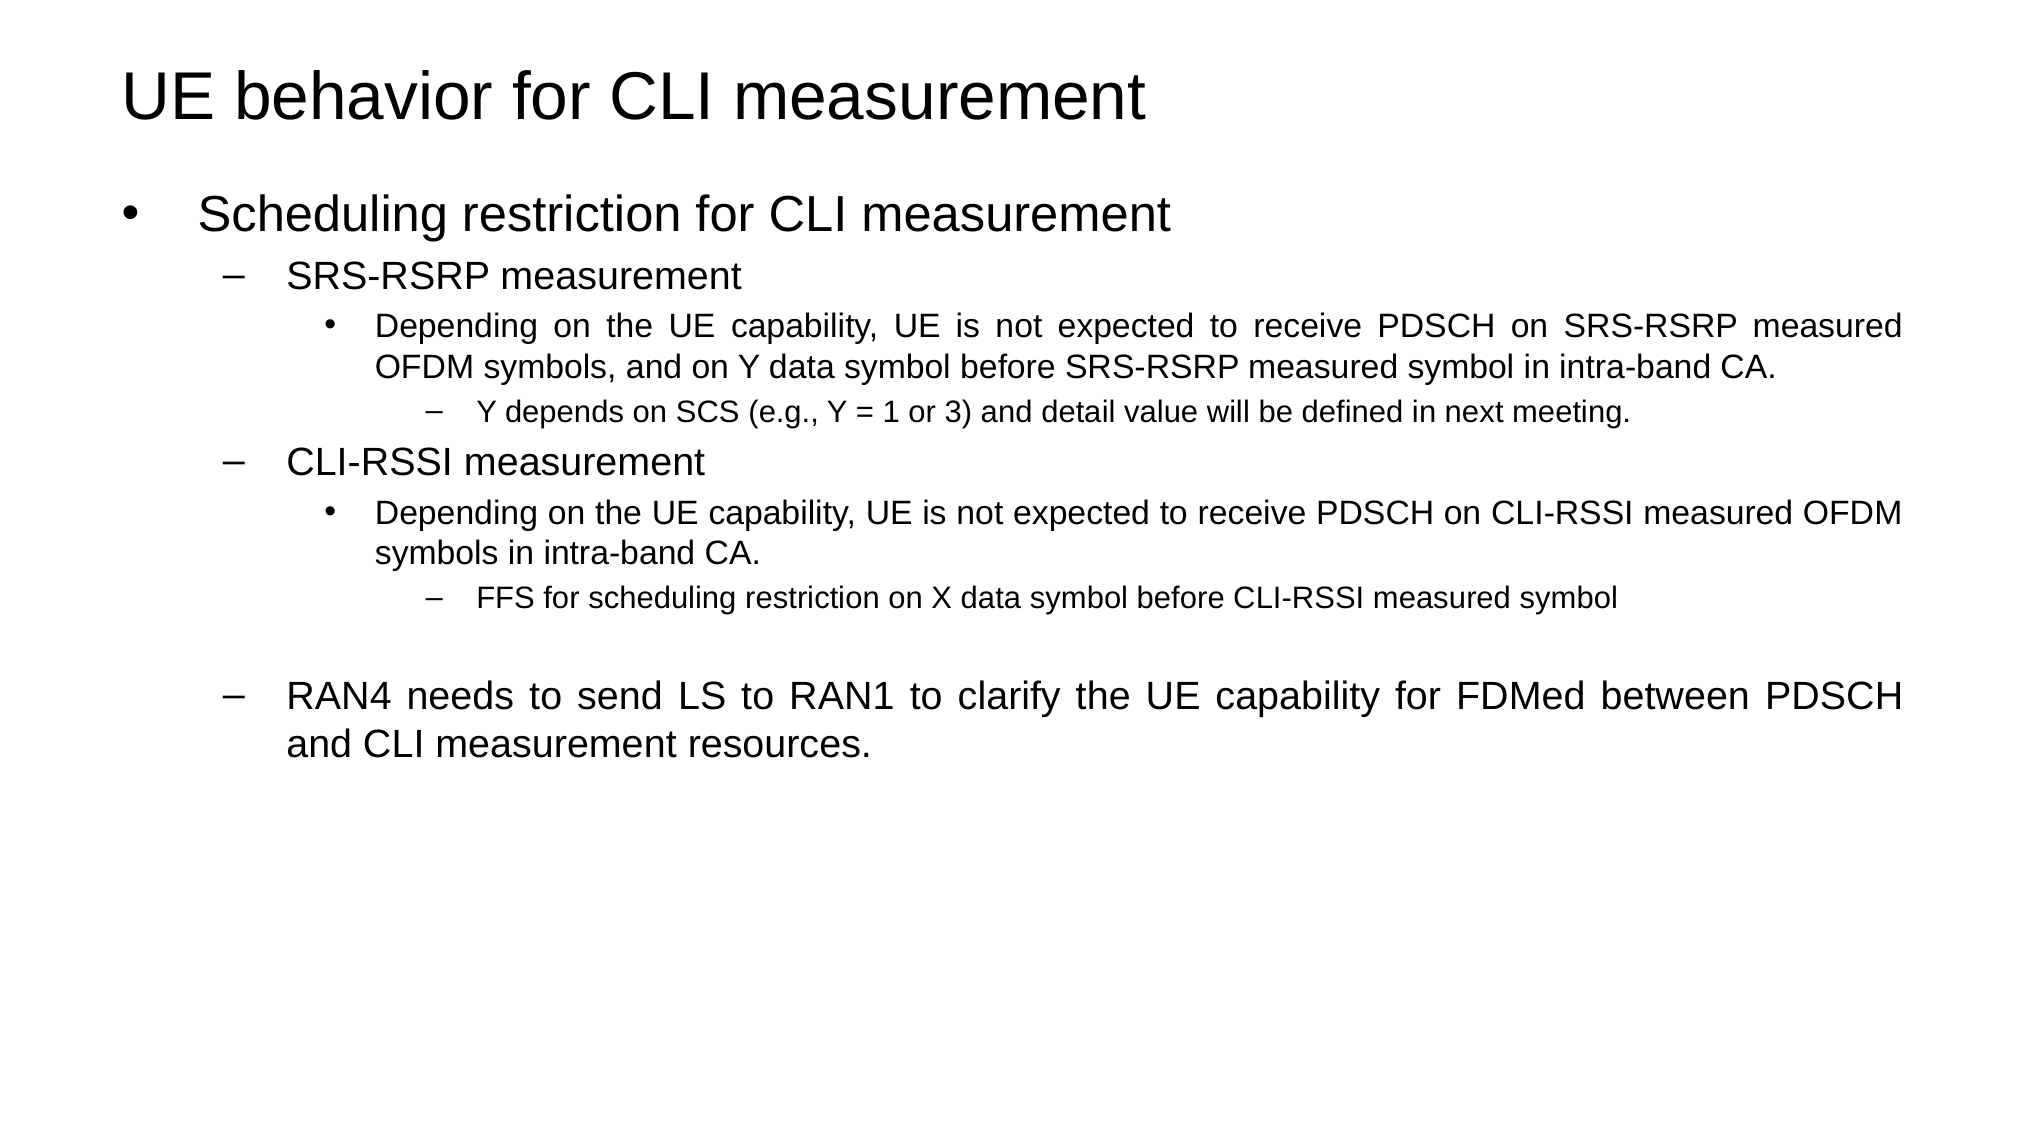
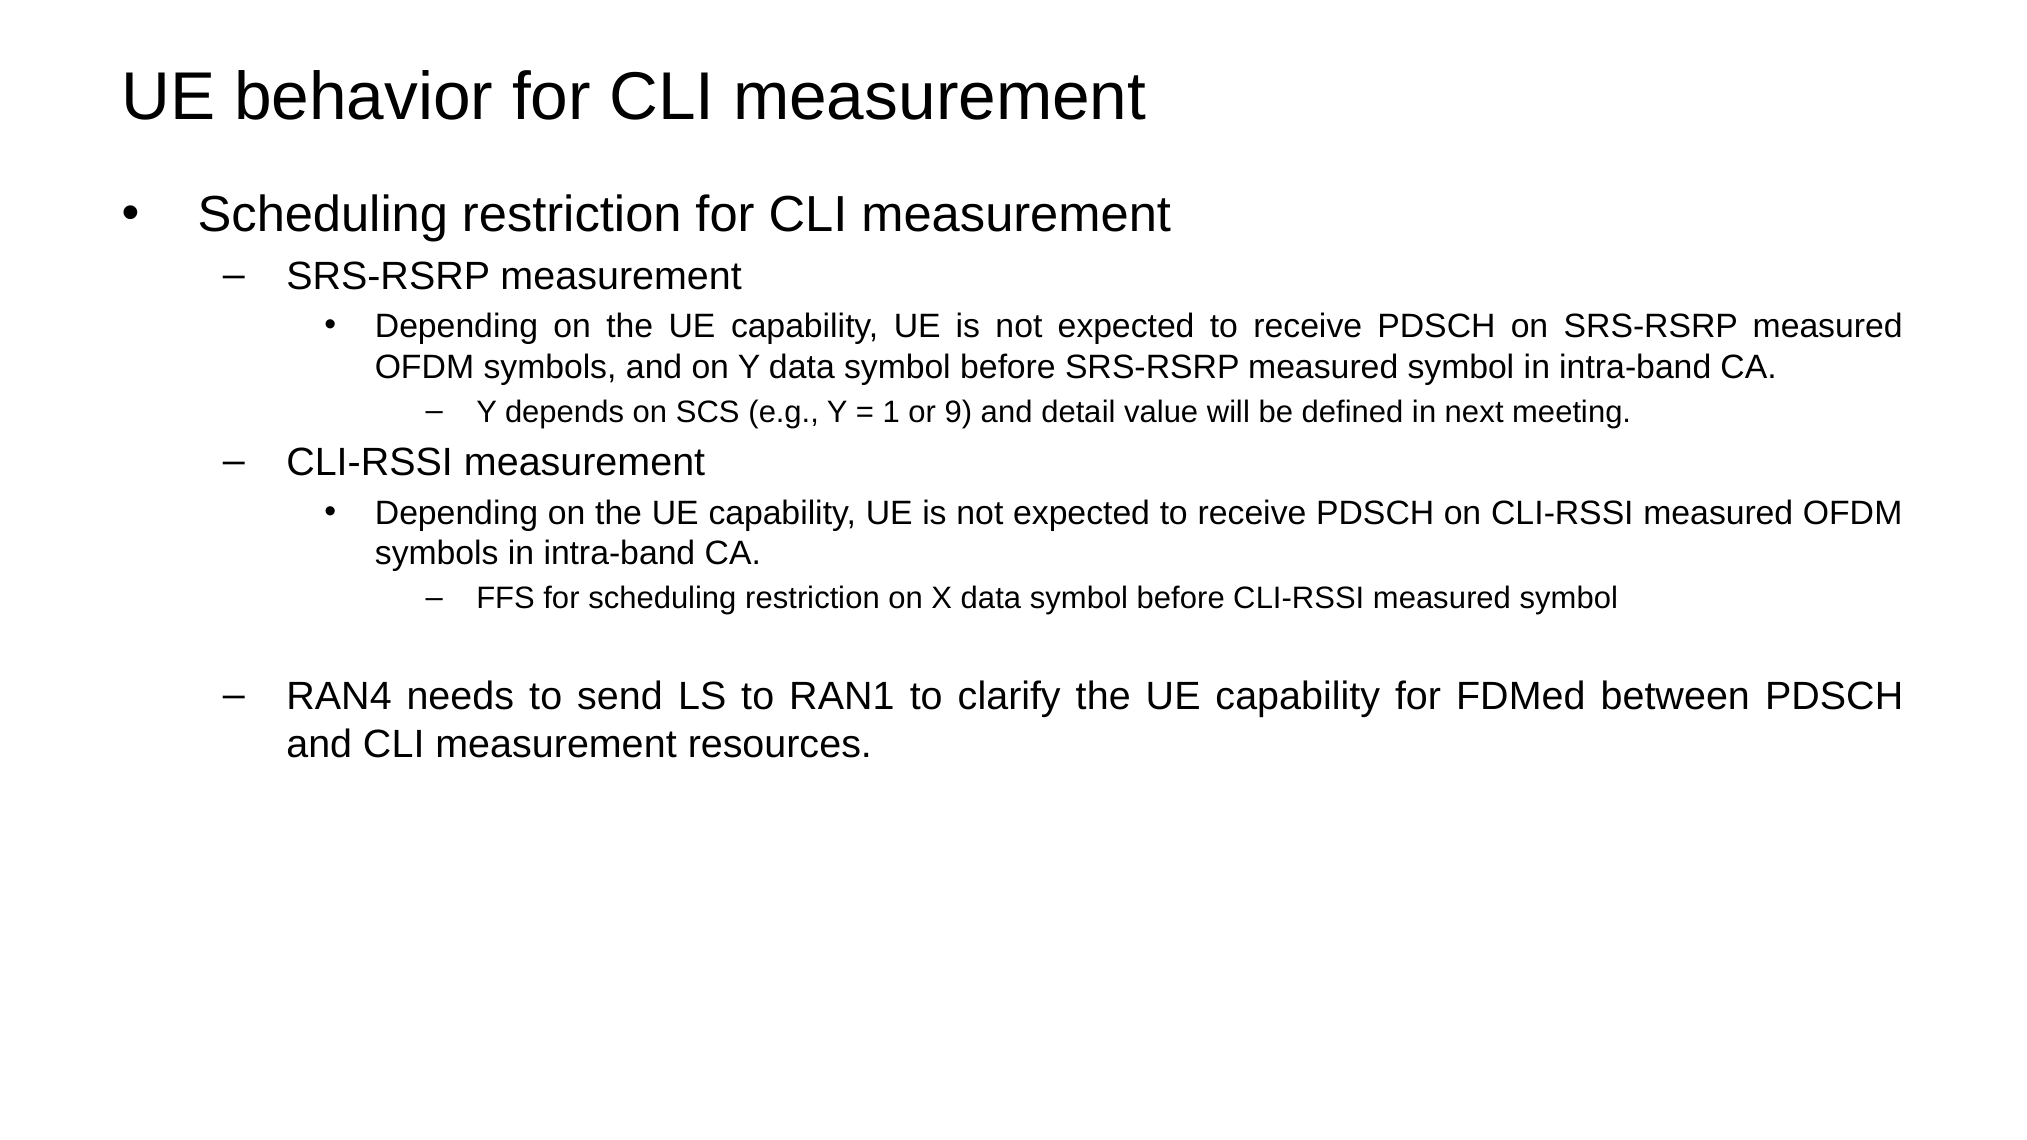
3: 3 -> 9
